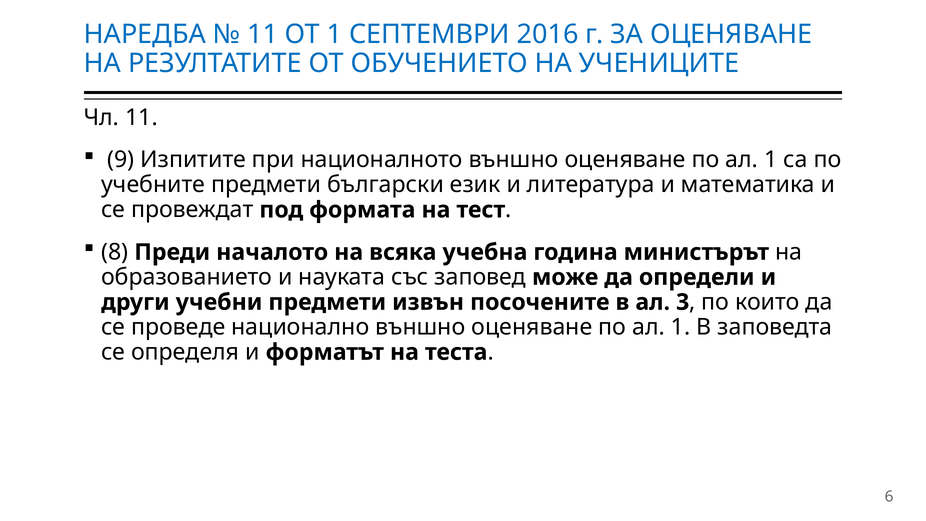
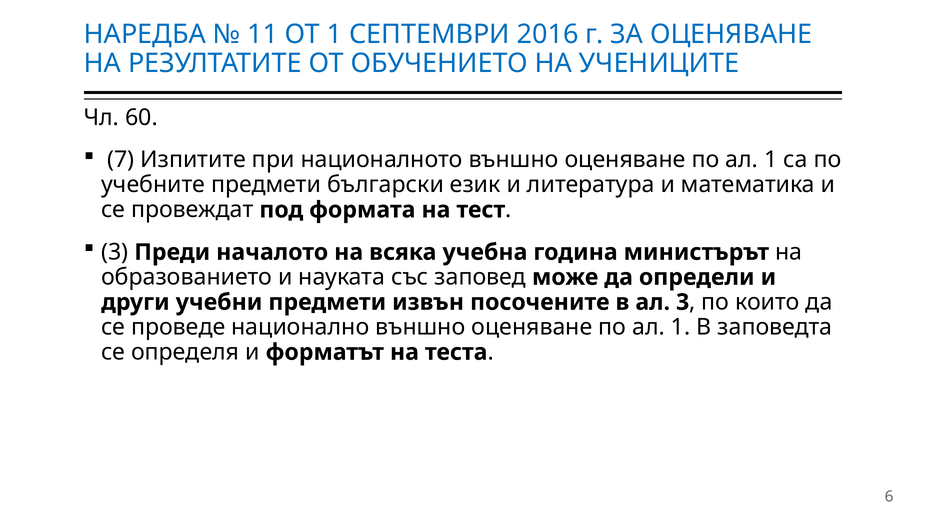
Чл 11: 11 -> 60
9: 9 -> 7
8 at (115, 252): 8 -> 3
